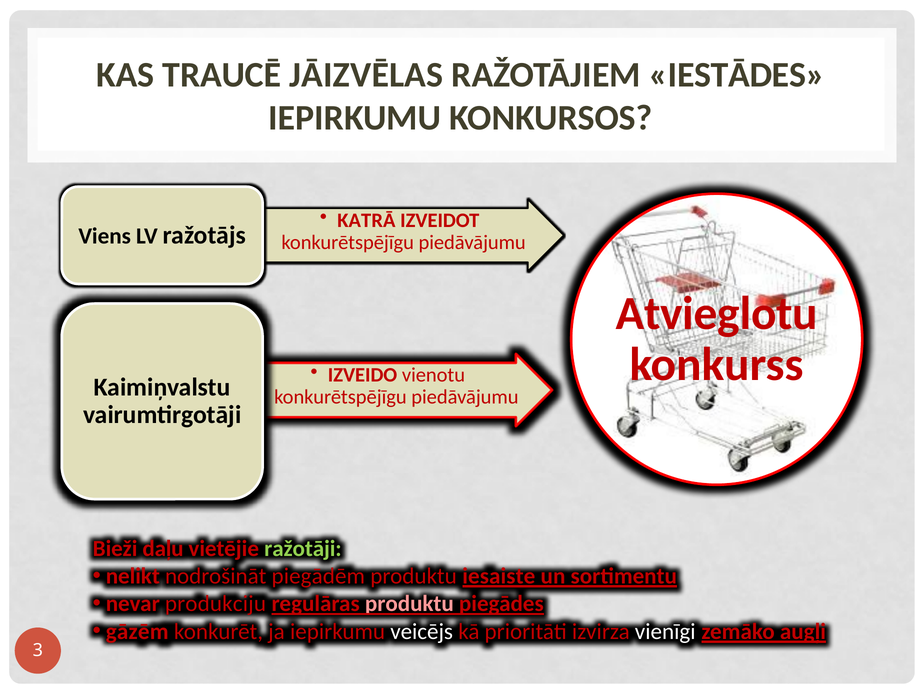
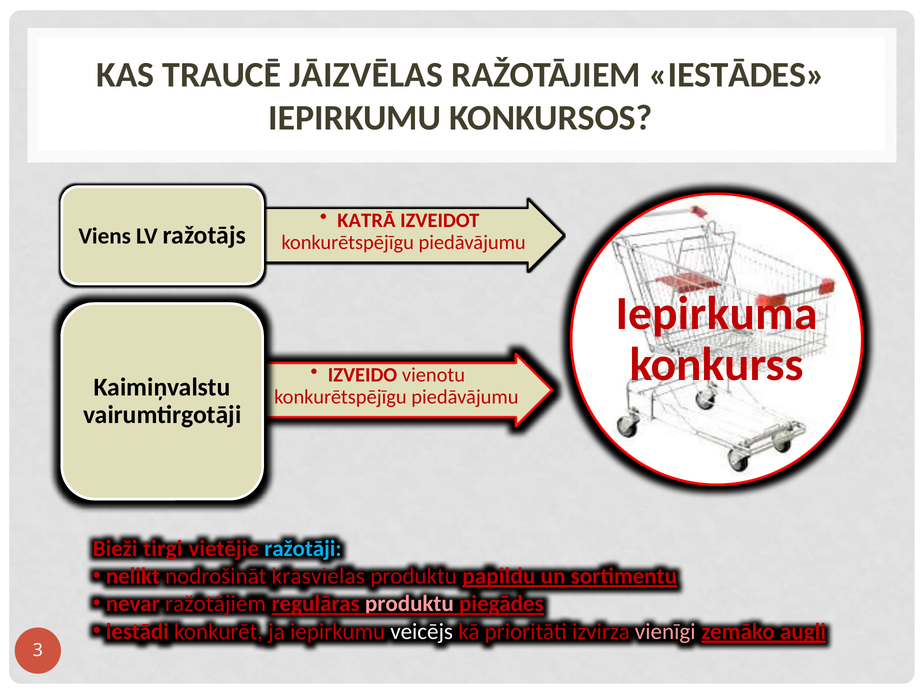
Atvieglotu: Atvieglotu -> Iepirkuma
daļu: daļu -> tirgi
ražotāji colour: light green -> light blue
piegādēm: piegādēm -> krāsvielas
iesaiste: iesaiste -> papildu
nevar produkciju: produkciju -> ražotājiem
gāzēm: gāzēm -> iestādi
vienīgi colour: white -> pink
